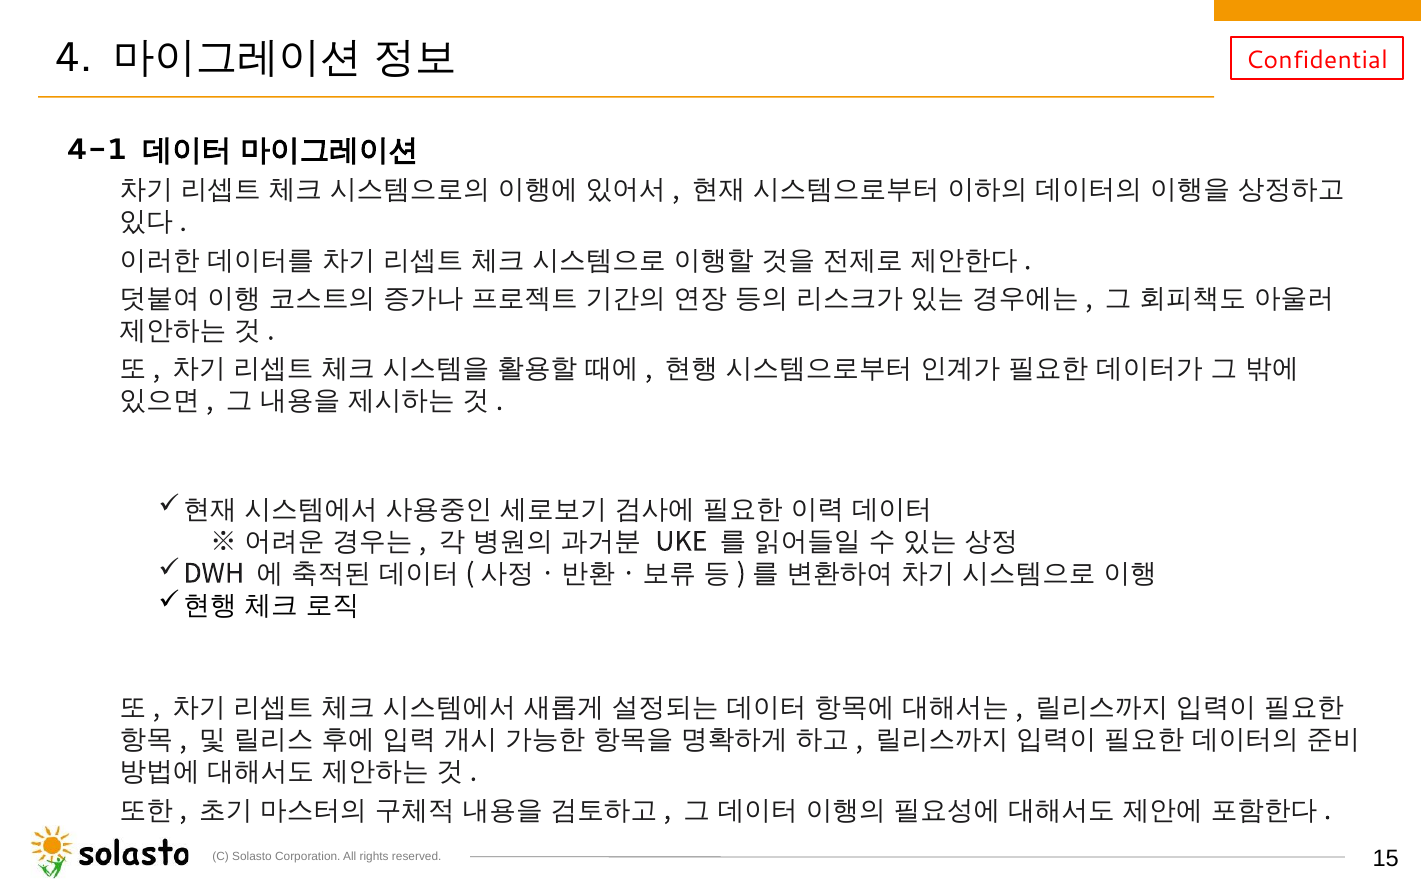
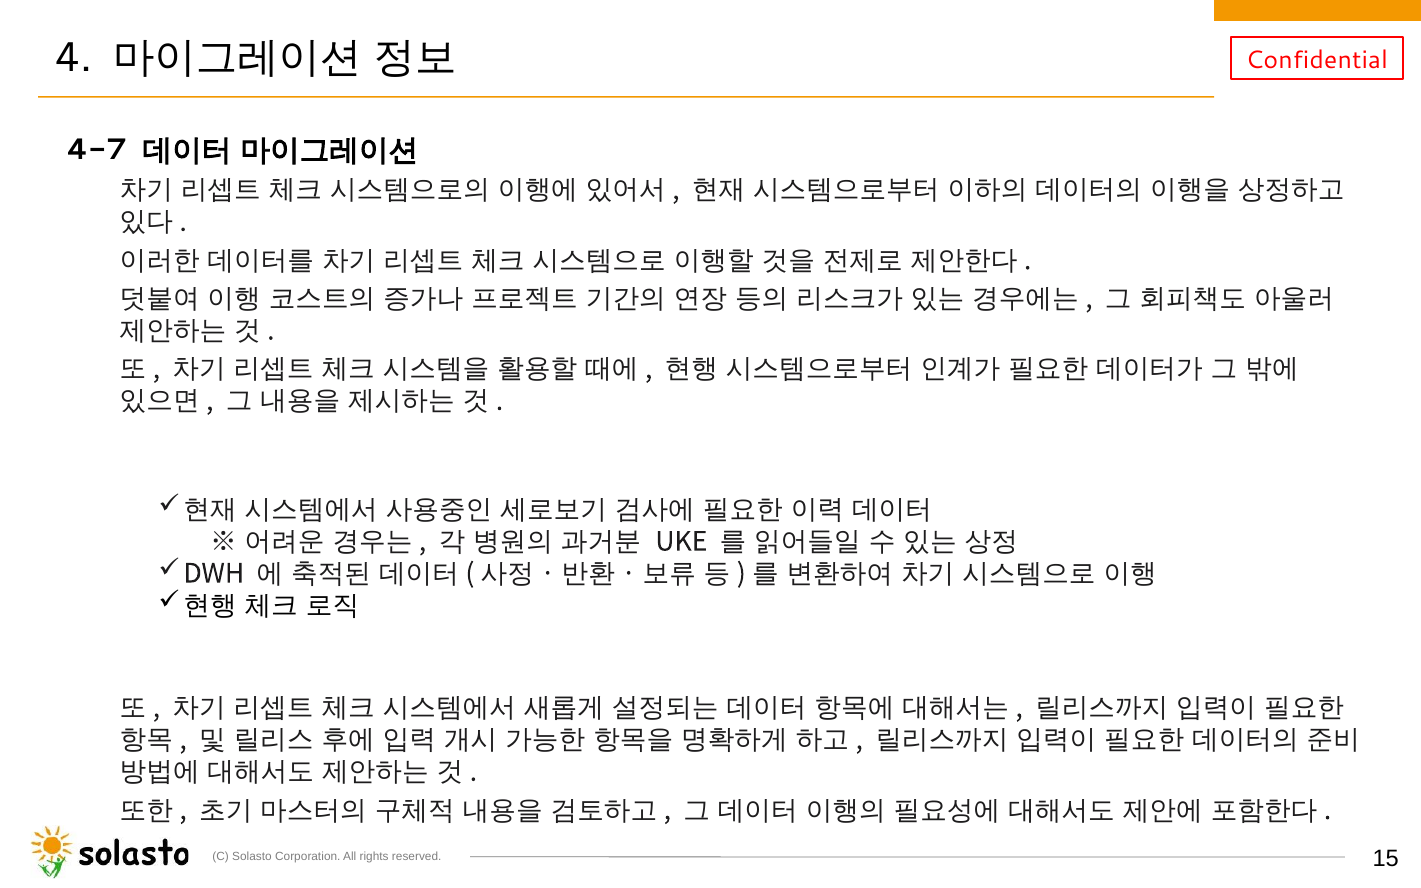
4-1: 4-1 -> 4-7
